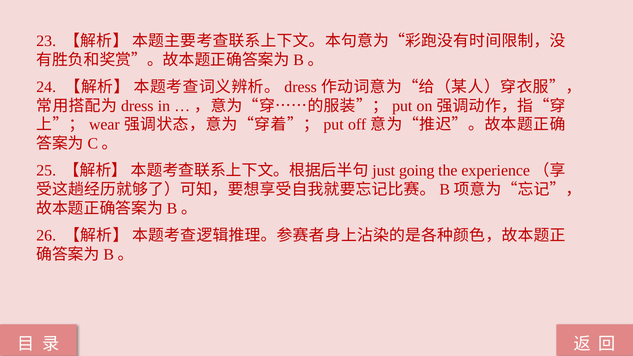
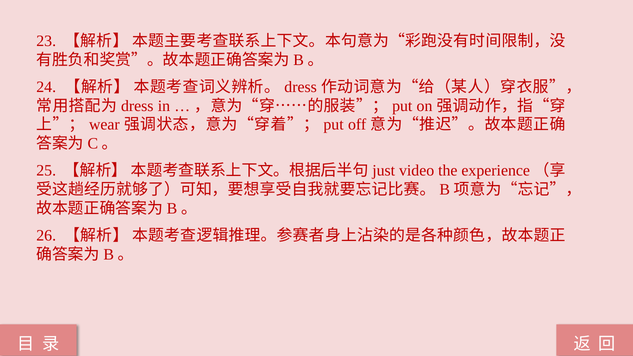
going: going -> video
